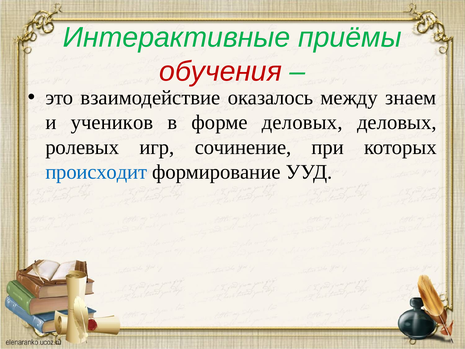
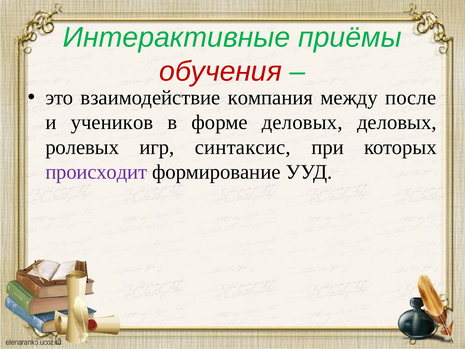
оказалось: оказалось -> компания
знаем: знаем -> после
сочинение: сочинение -> синтаксис
происходит colour: blue -> purple
